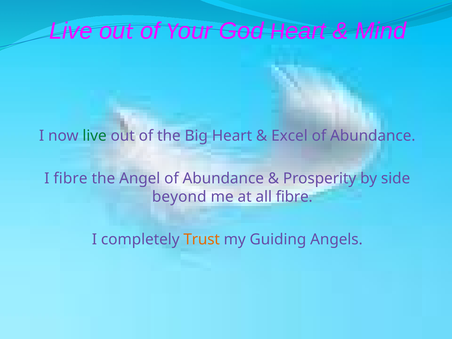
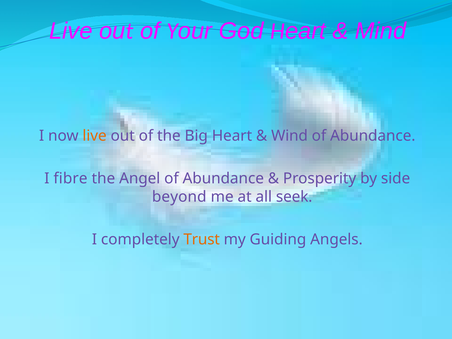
live at (95, 136) colour: green -> orange
Excel: Excel -> Wind
all fibre: fibre -> seek
